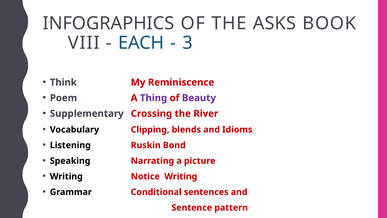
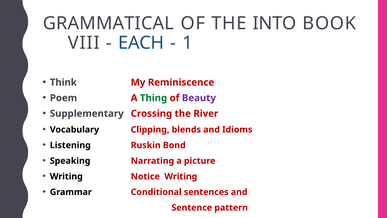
INFOGRAPHICS: INFOGRAPHICS -> GRAMMATICAL
ASKS: ASKS -> INTO
3: 3 -> 1
Thing colour: purple -> green
